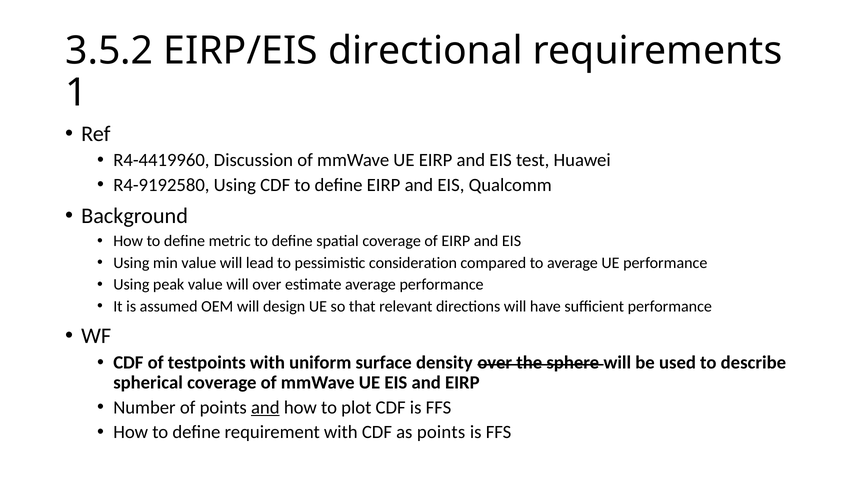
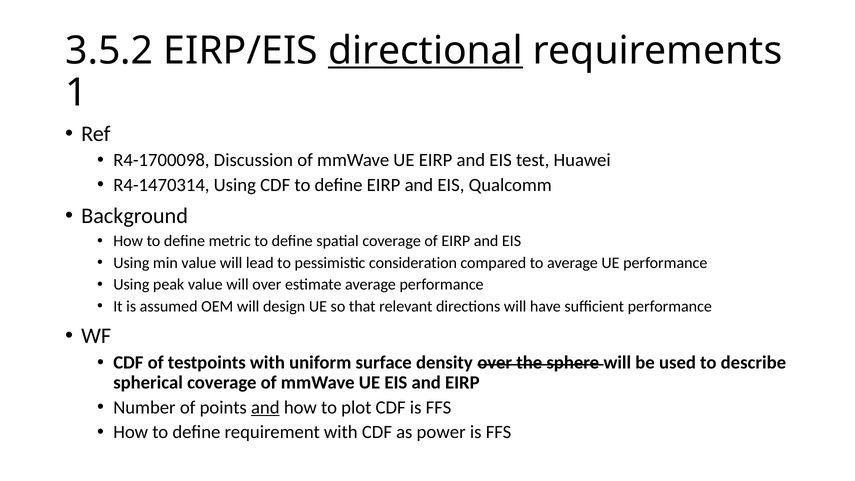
directional underline: none -> present
R4-4419960: R4-4419960 -> R4-1700098
R4-9192580: R4-9192580 -> R4-1470314
as points: points -> power
